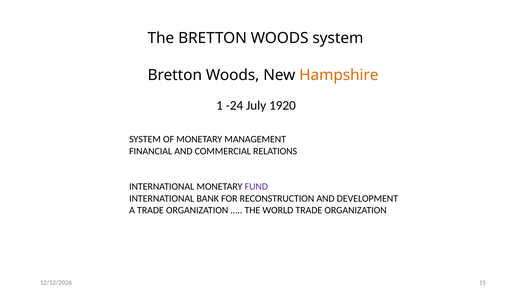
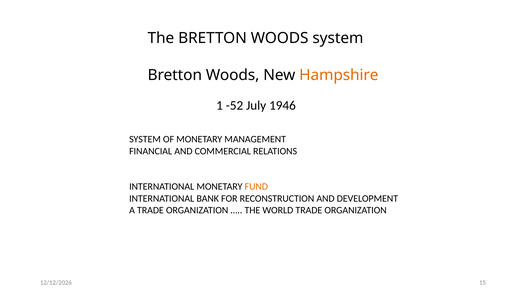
-24: -24 -> -52
1920: 1920 -> 1946
FUND colour: purple -> orange
